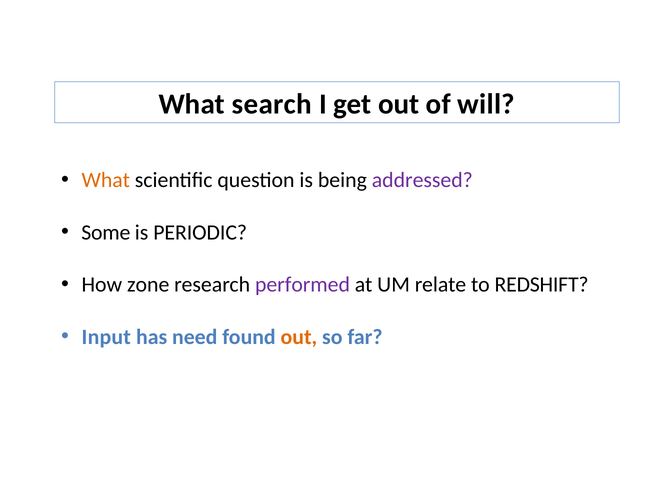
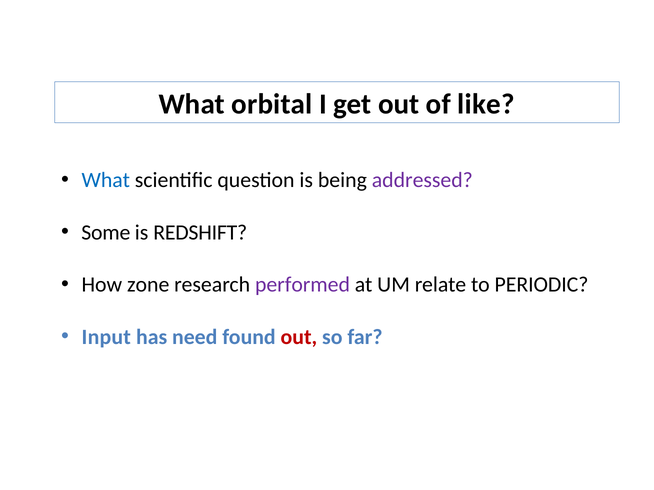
search: search -> orbital
will: will -> like
What at (106, 180) colour: orange -> blue
PERIODIC: PERIODIC -> REDSHIFT
REDSHIFT: REDSHIFT -> PERIODIC
out at (299, 337) colour: orange -> red
